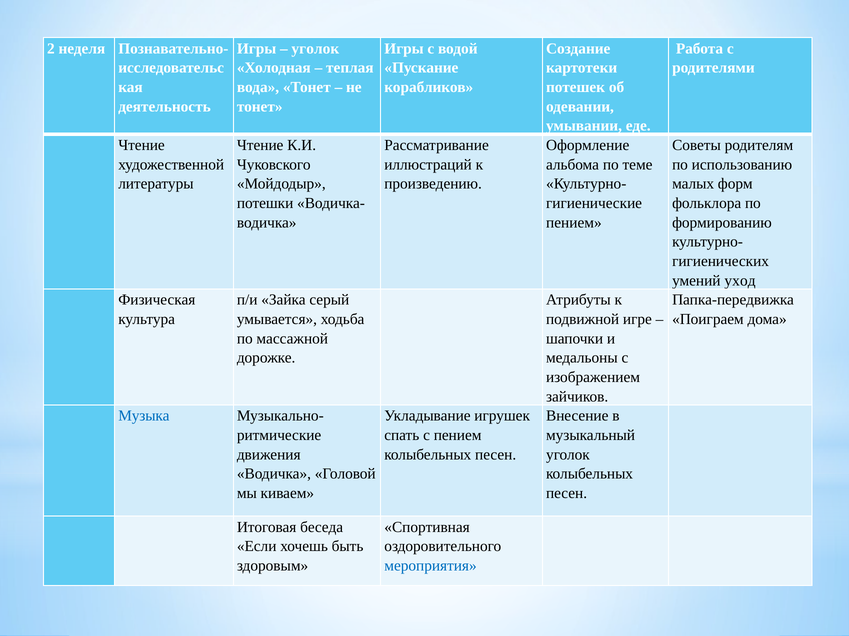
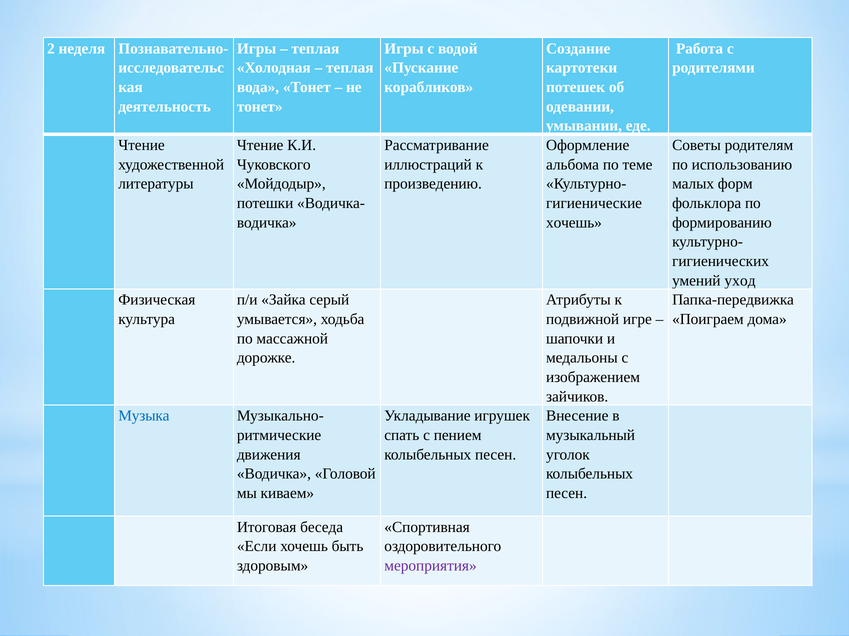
уголок at (315, 49): уголок -> теплая
пением at (574, 223): пением -> хочешь
мероприятия colour: blue -> purple
